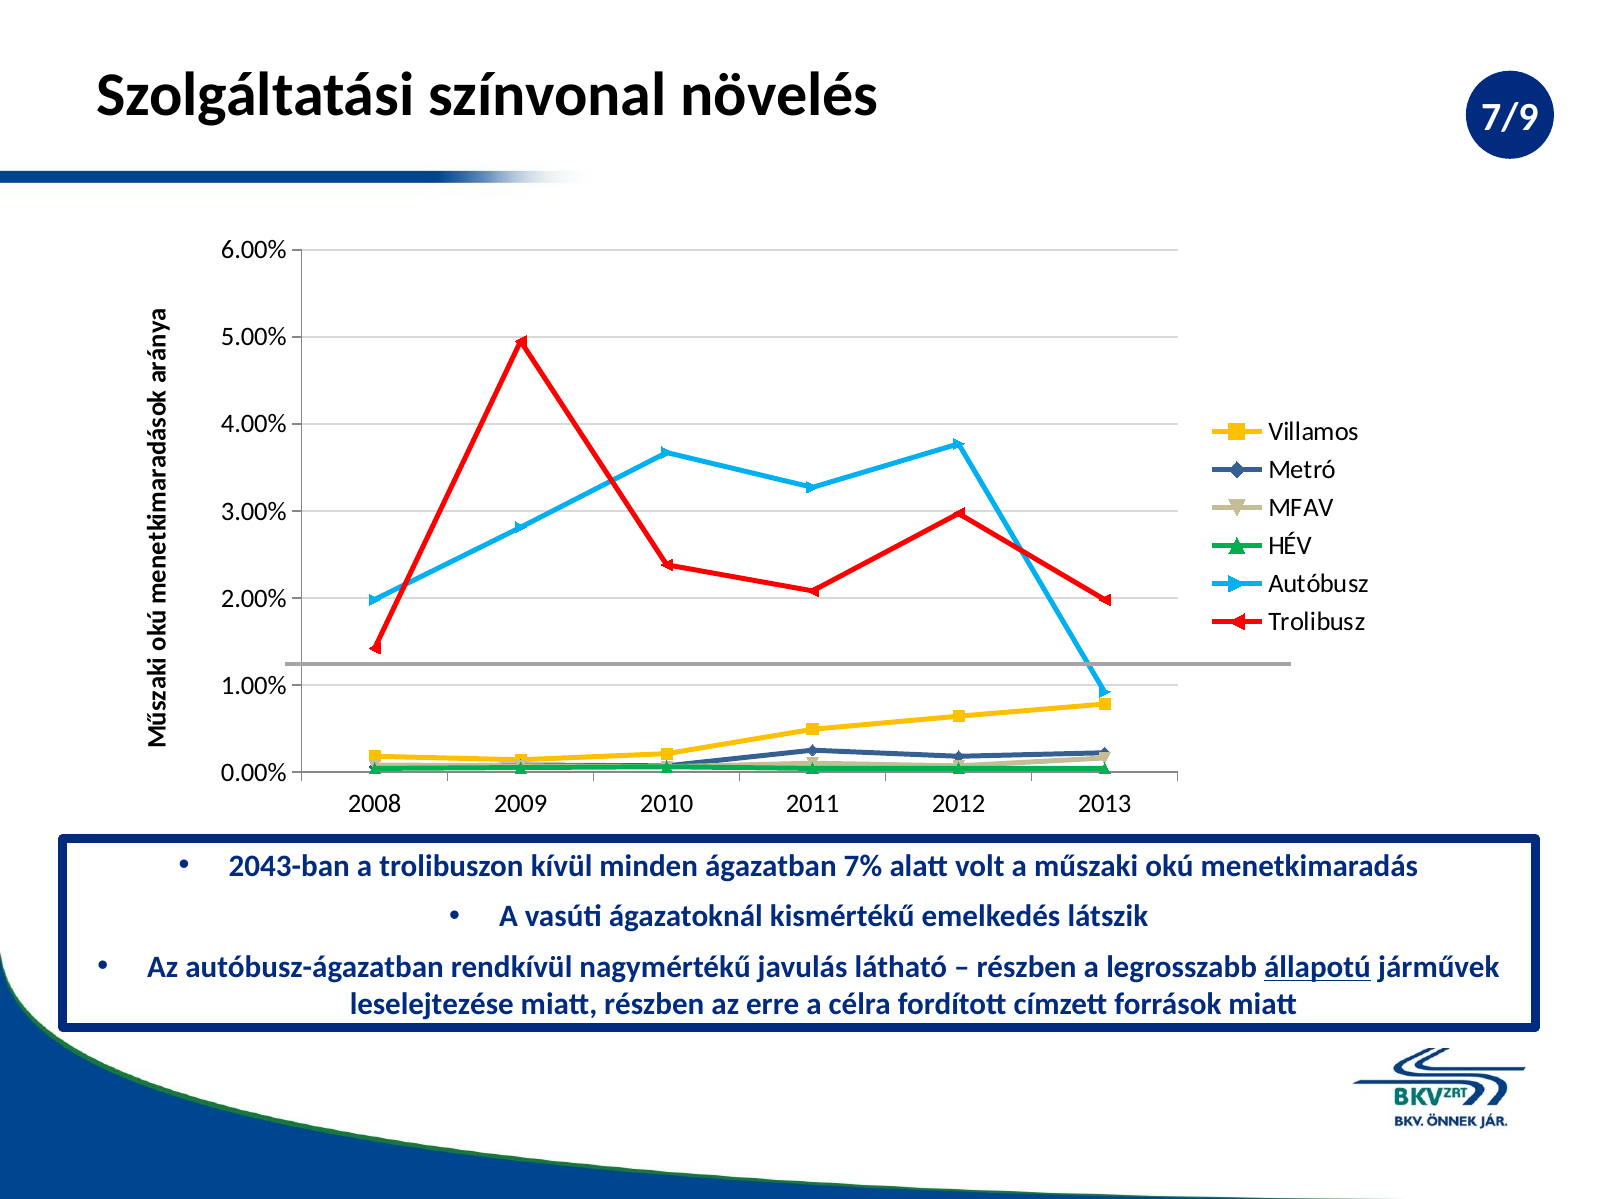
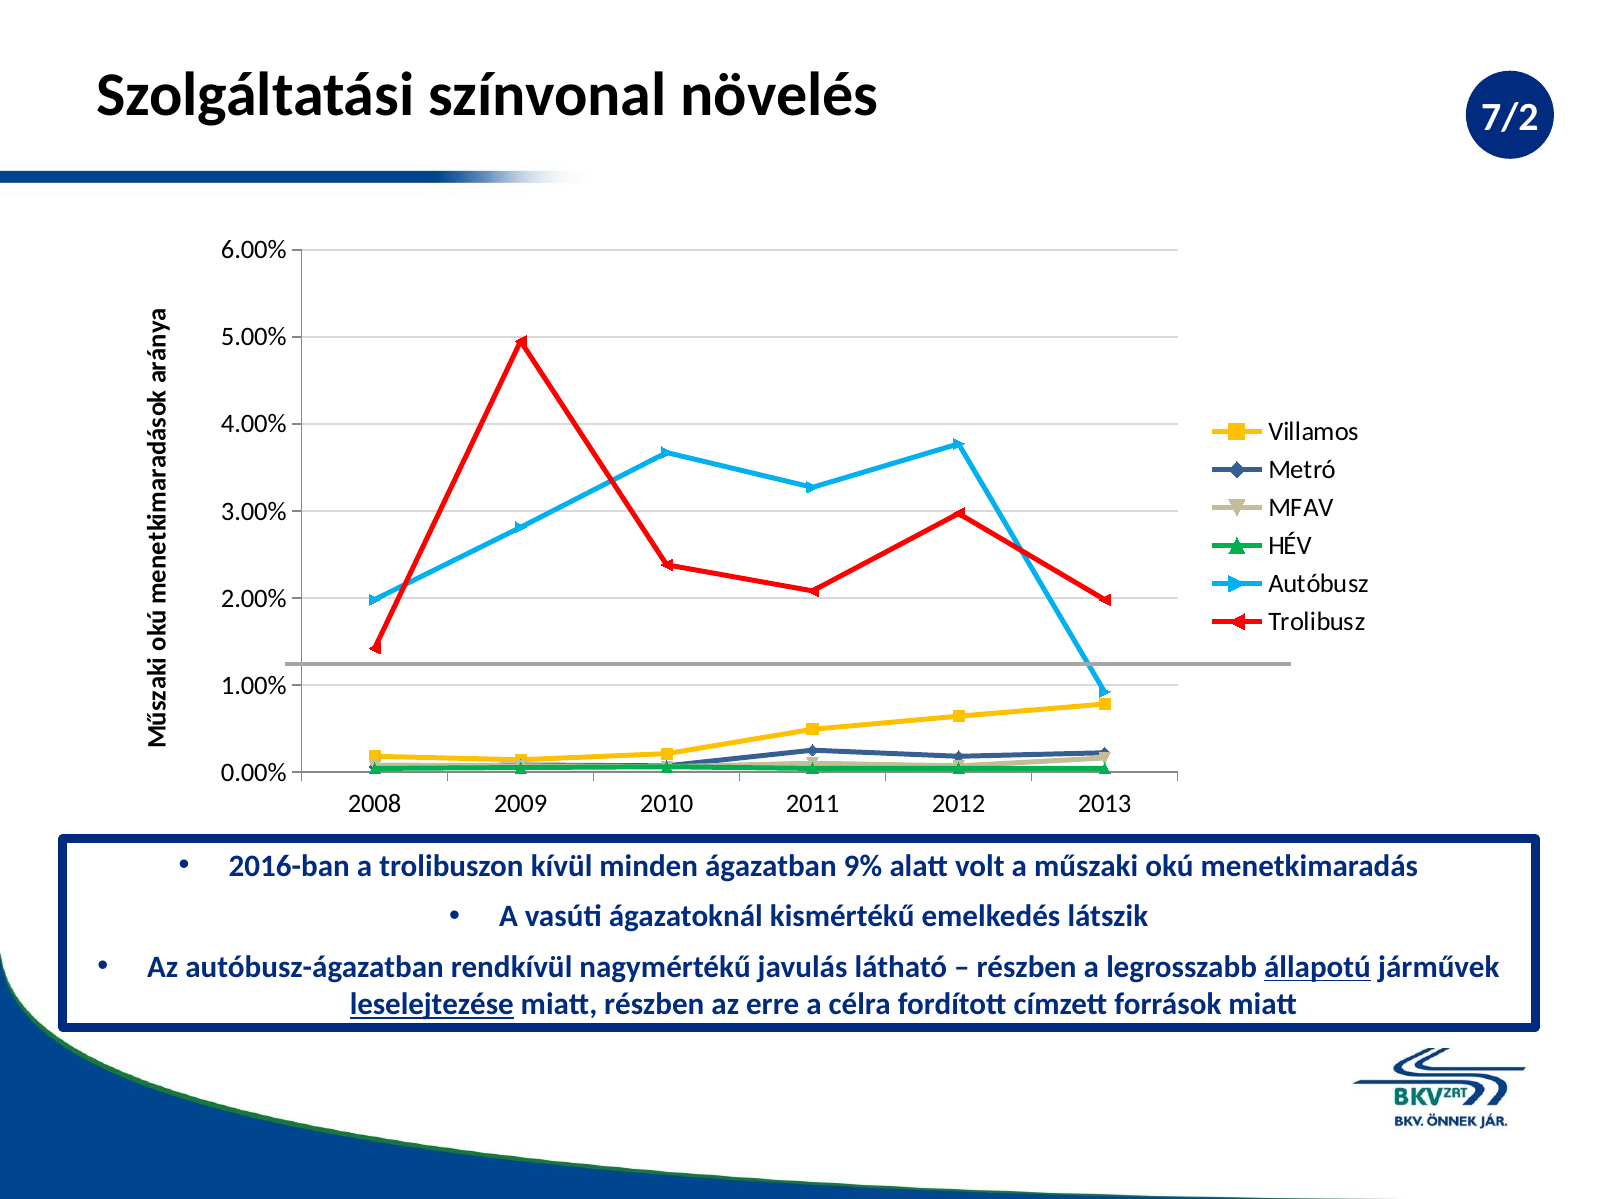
7/9: 7/9 -> 7/2
2043-ban: 2043-ban -> 2016-ban
7%: 7% -> 9%
leselejtezése underline: none -> present
